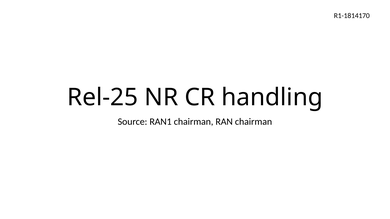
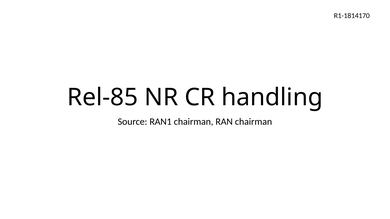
Rel-25: Rel-25 -> Rel-85
